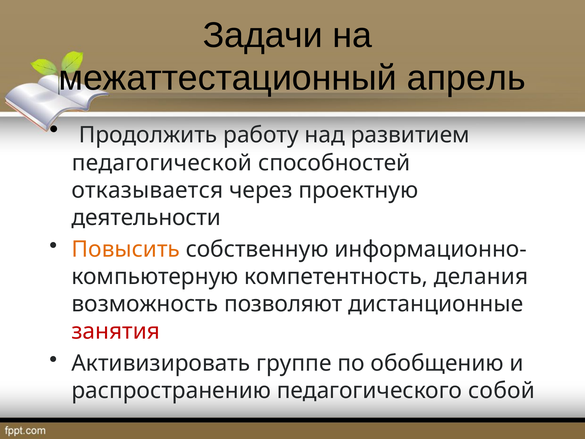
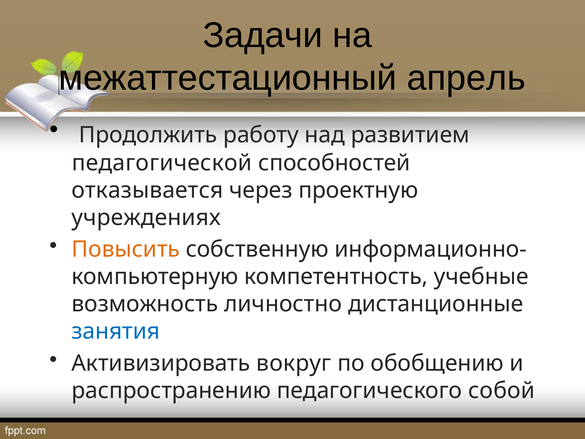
деятельности: деятельности -> учреждениях
делания: делания -> учебные
позволяют: позволяют -> личностно
занятия colour: red -> blue
группе: группе -> вокруг
